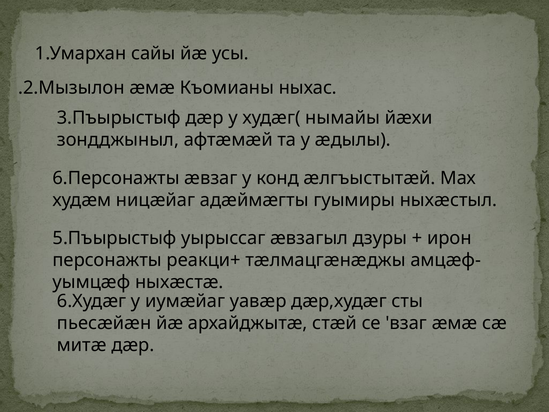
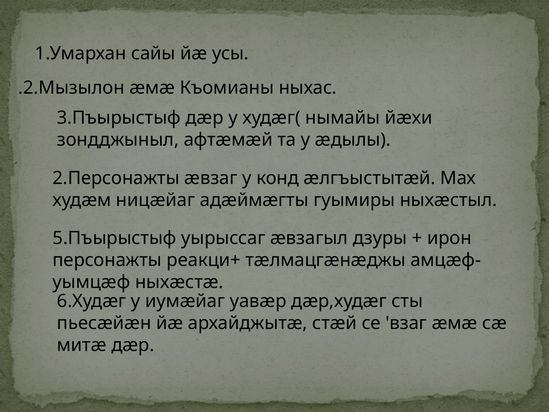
6.Персонажты: 6.Персонажты -> 2.Персонажты
